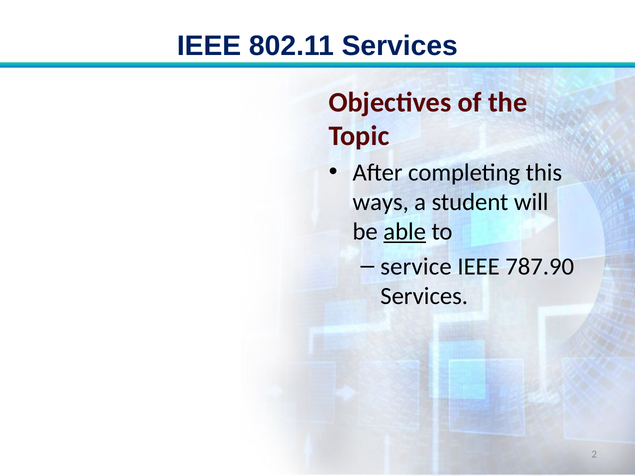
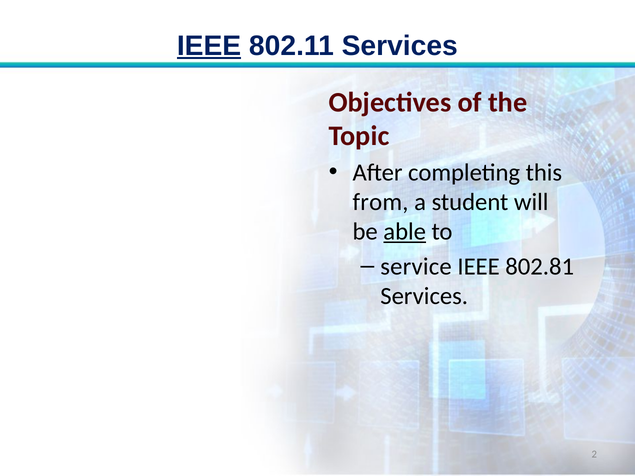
IEEE at (209, 46) underline: none -> present
ways: ways -> from
787.90: 787.90 -> 802.81
